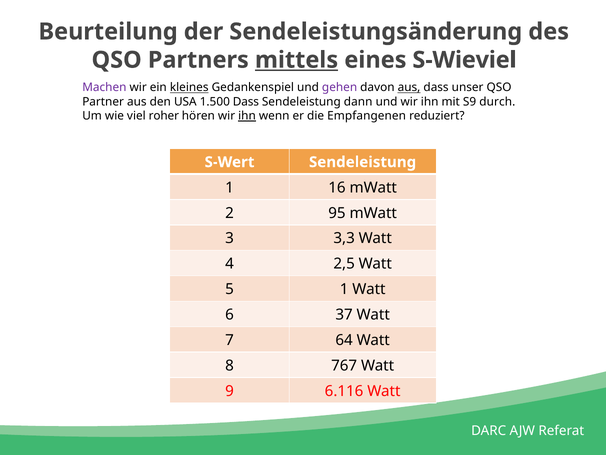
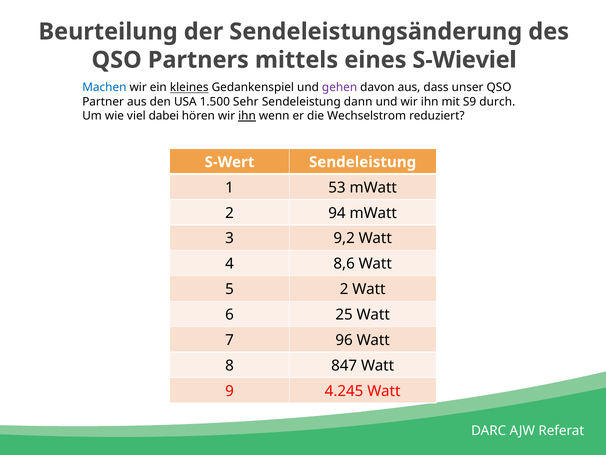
mittels underline: present -> none
Machen colour: purple -> blue
aus at (409, 87) underline: present -> none
1.500 Dass: Dass -> Sehr
roher: roher -> dabei
Empfangenen: Empfangenen -> Wechselstrom
16: 16 -> 53
95: 95 -> 94
3,3: 3,3 -> 9,2
2,5: 2,5 -> 8,6
5 1: 1 -> 2
37: 37 -> 25
64: 64 -> 96
767: 767 -> 847
6.116: 6.116 -> 4.245
